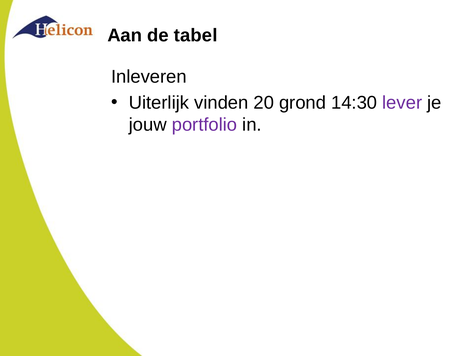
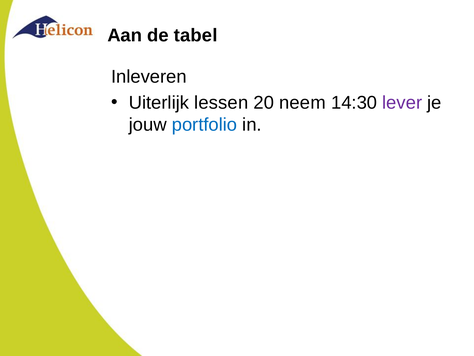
vinden: vinden -> lessen
grond: grond -> neem
portfolio colour: purple -> blue
